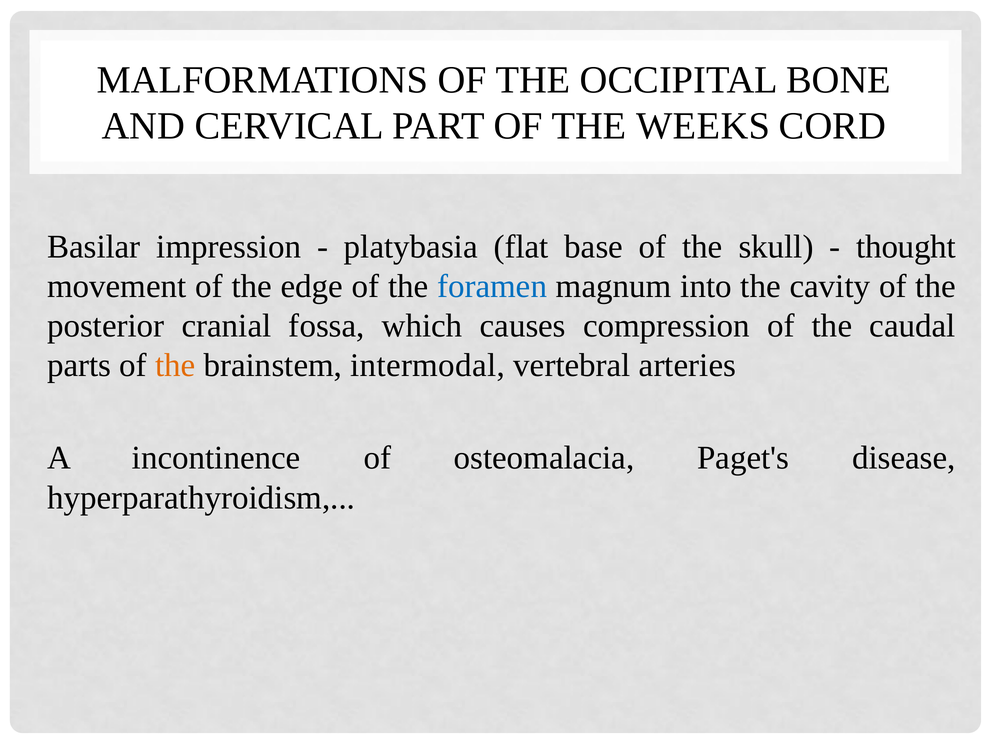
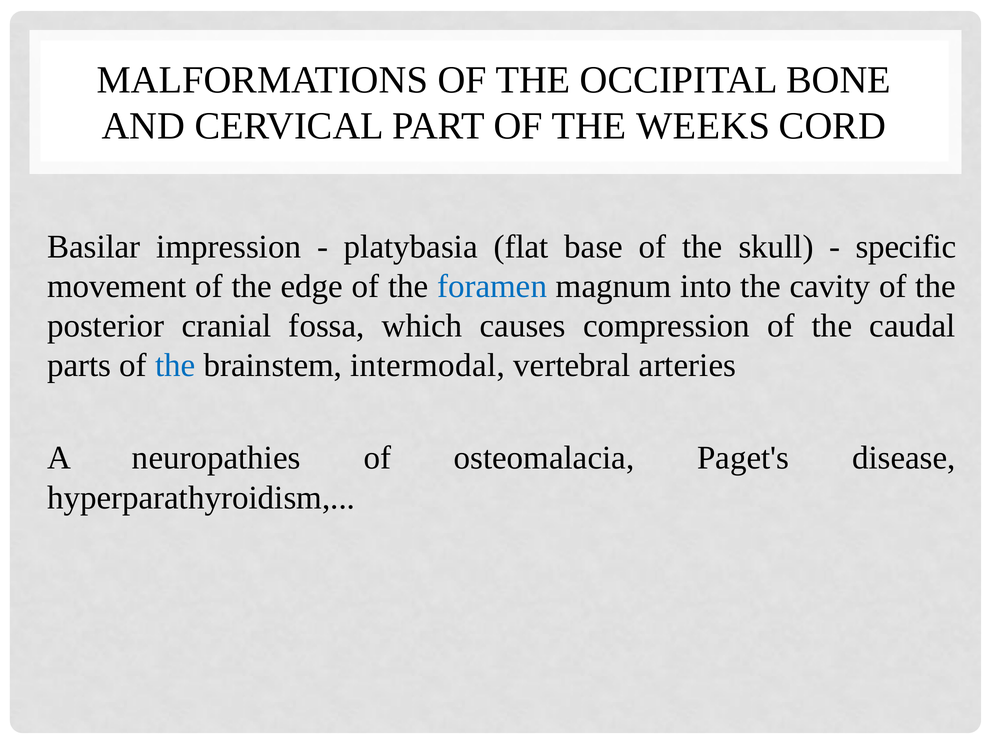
thought: thought -> specific
the at (175, 366) colour: orange -> blue
incontinence: incontinence -> neuropathies
